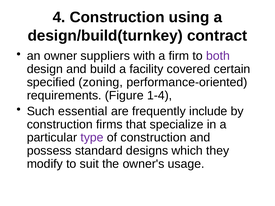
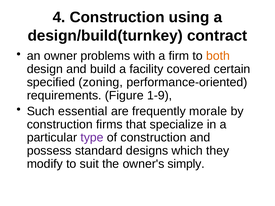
suppliers: suppliers -> problems
both colour: purple -> orange
1-4: 1-4 -> 1-9
include: include -> morale
usage: usage -> simply
